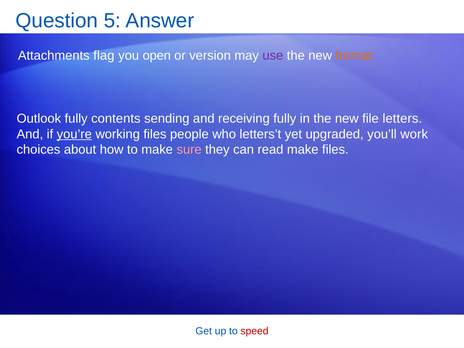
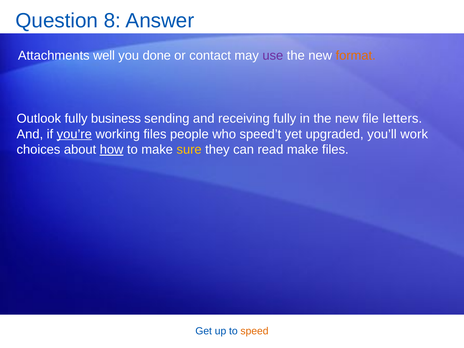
5: 5 -> 8
flag: flag -> well
open: open -> done
version: version -> contact
contents: contents -> business
letters’t: letters’t -> speed’t
how underline: none -> present
sure colour: pink -> yellow
speed colour: red -> orange
